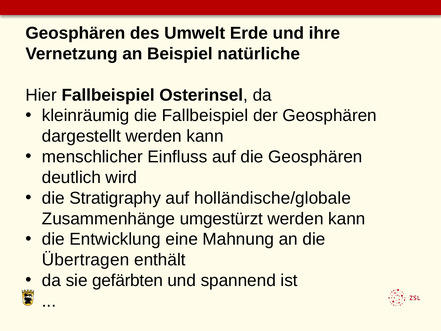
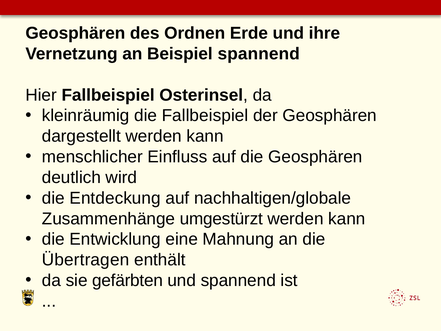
Umwelt: Umwelt -> Ordnen
Beispiel natürliche: natürliche -> spannend
Stratigraphy: Stratigraphy -> Entdeckung
holländische/globale: holländische/globale -> nachhaltigen/globale
